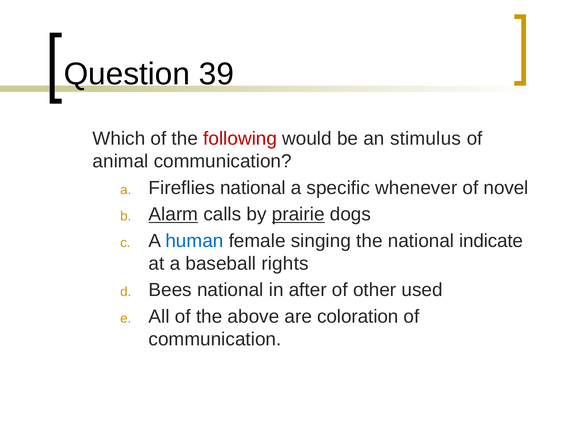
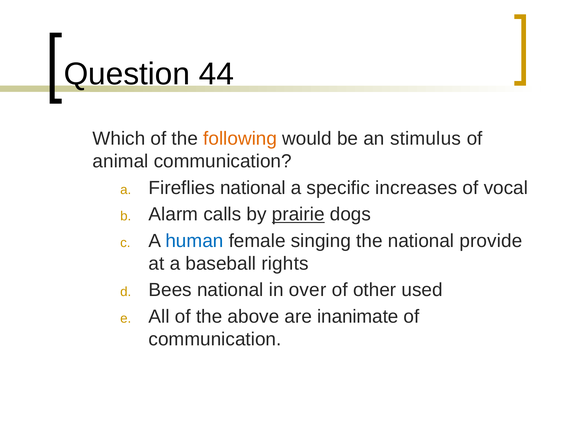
39: 39 -> 44
following colour: red -> orange
whenever: whenever -> increases
novel: novel -> vocal
Alarm underline: present -> none
indicate: indicate -> provide
after: after -> over
coloration: coloration -> inanimate
